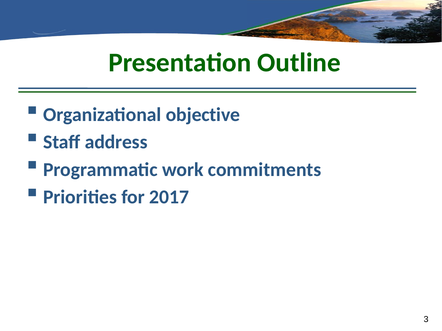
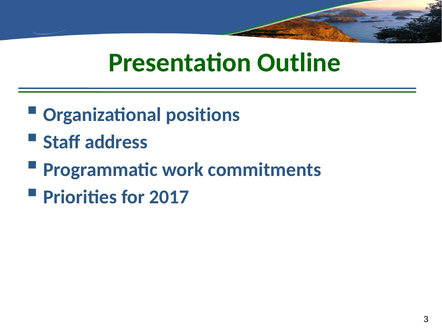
objective: objective -> positions
